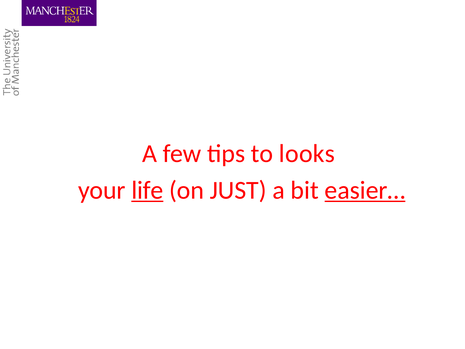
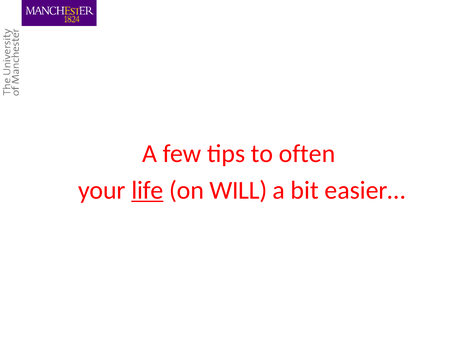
looks: looks -> often
JUST: JUST -> WILL
easier… underline: present -> none
